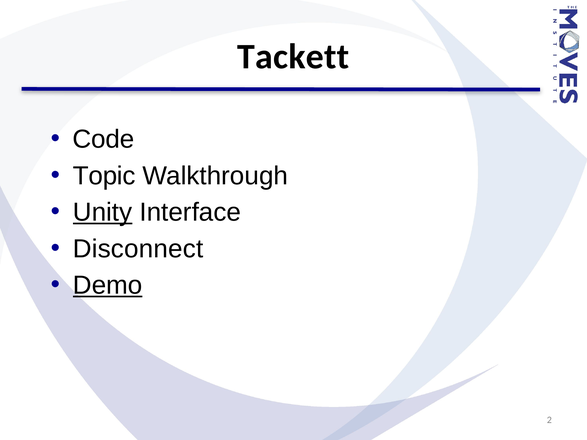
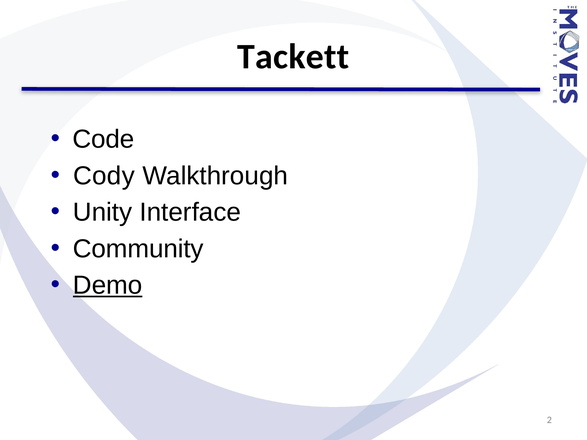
Topic: Topic -> Cody
Unity underline: present -> none
Disconnect: Disconnect -> Community
